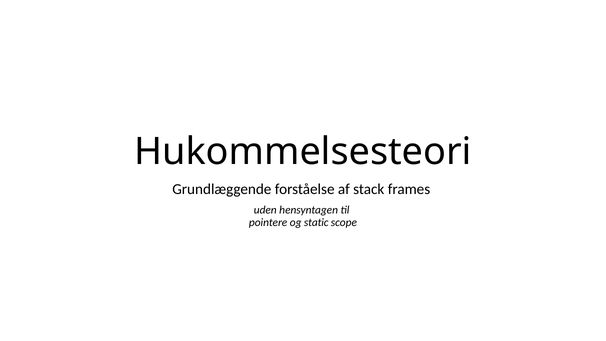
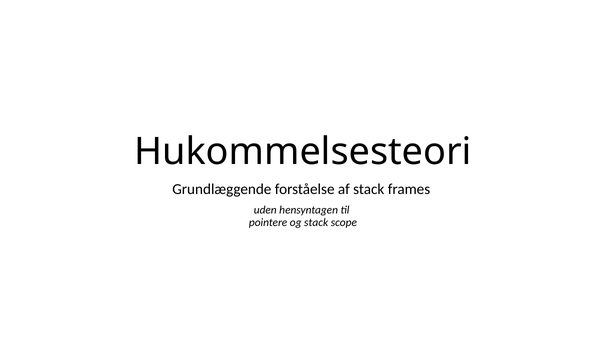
og static: static -> stack
